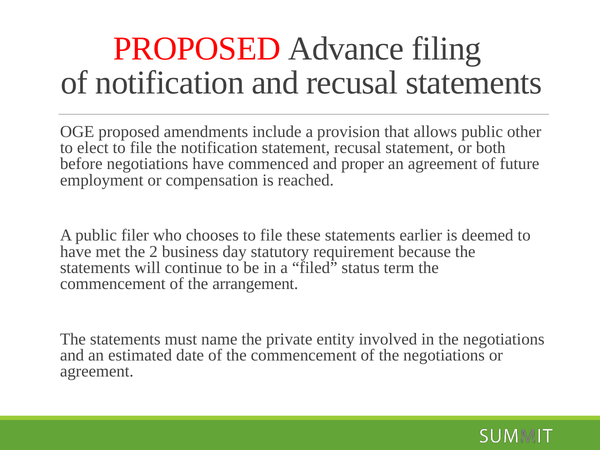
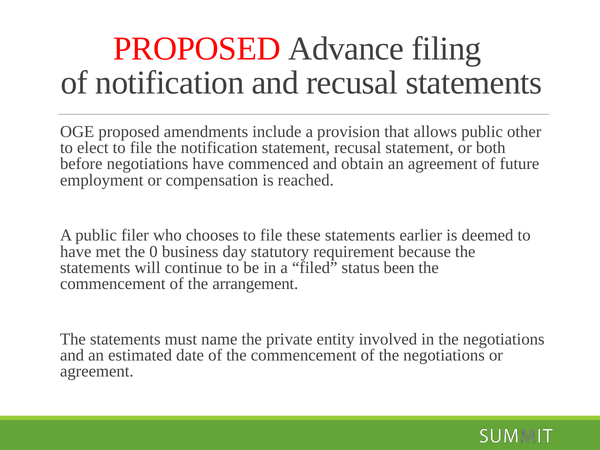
proper: proper -> obtain
2: 2 -> 0
term: term -> been
